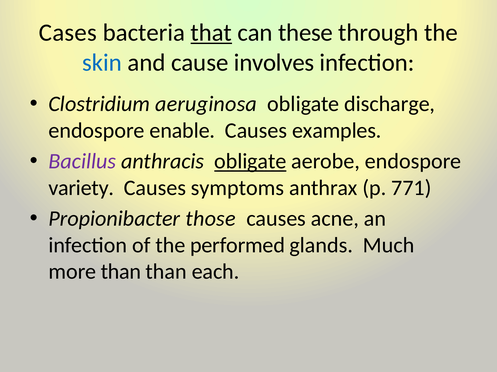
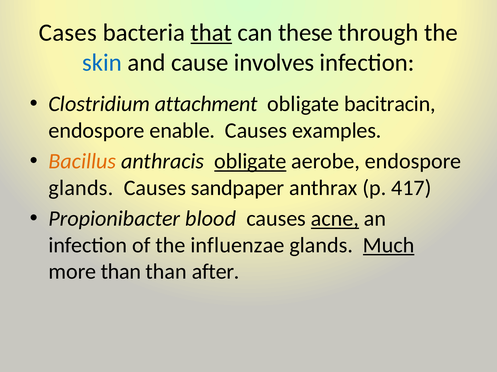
aeruginosa: aeruginosa -> attachment
discharge: discharge -> bacitracin
Bacillus colour: purple -> orange
variety at (81, 188): variety -> glands
symptoms: symptoms -> sandpaper
771: 771 -> 417
those: those -> blood
acne underline: none -> present
performed: performed -> influenzae
Much underline: none -> present
each: each -> after
